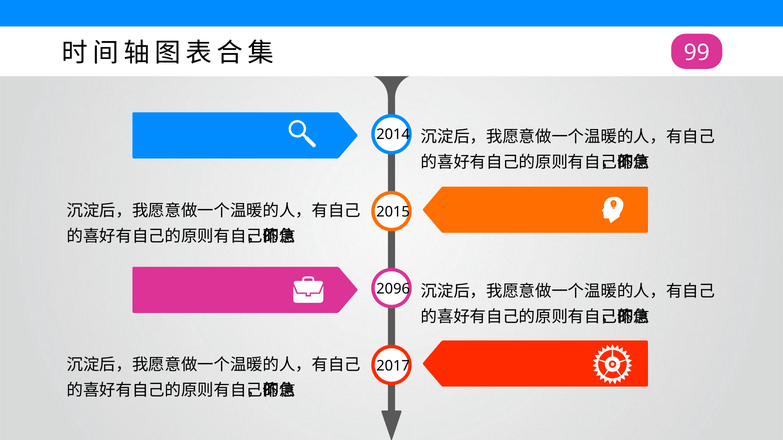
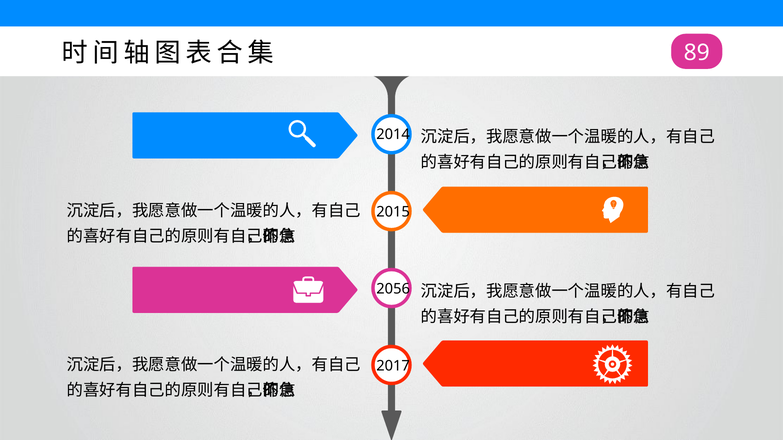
99: 99 -> 89
2096: 2096 -> 2056
